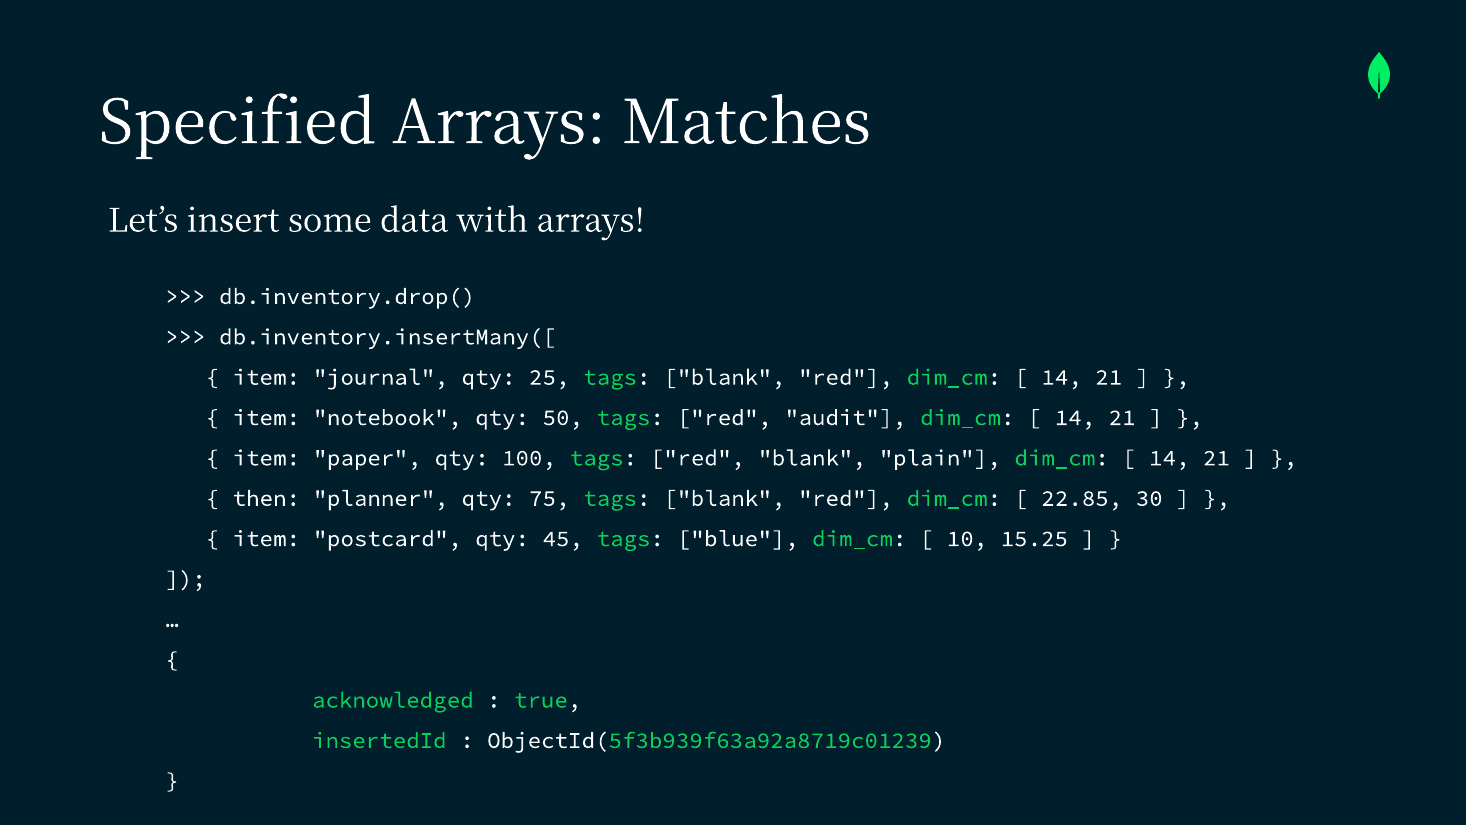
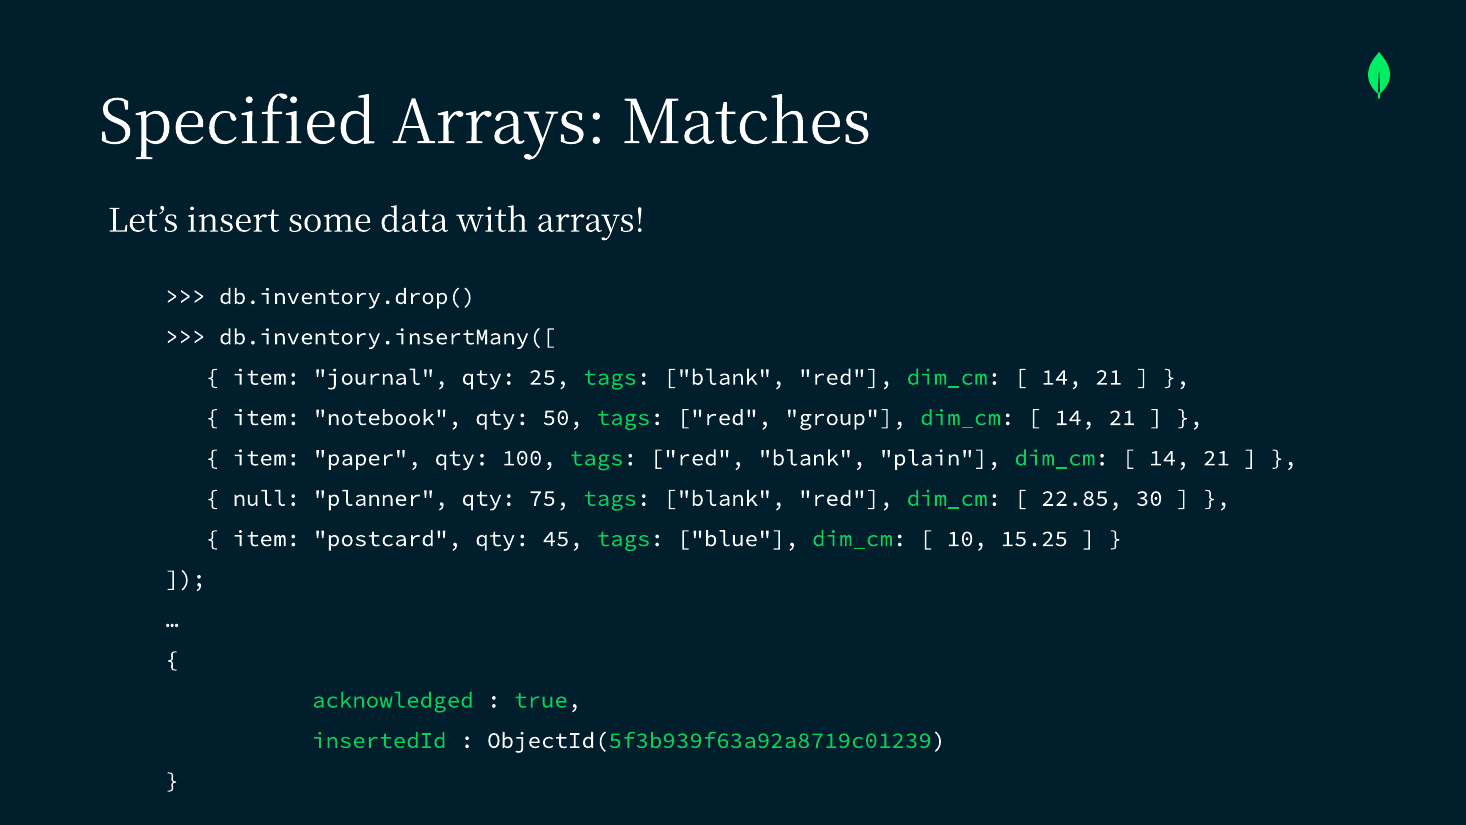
audit: audit -> group
then: then -> null
